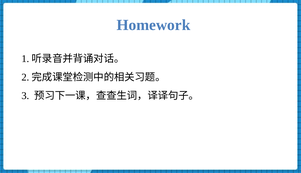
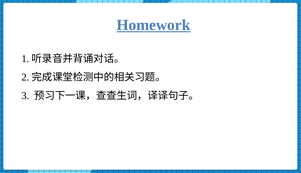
Homework underline: none -> present
